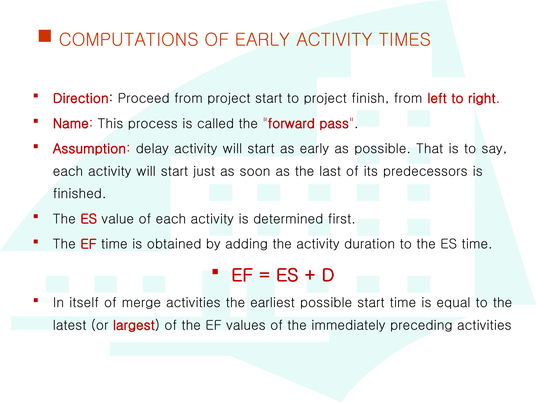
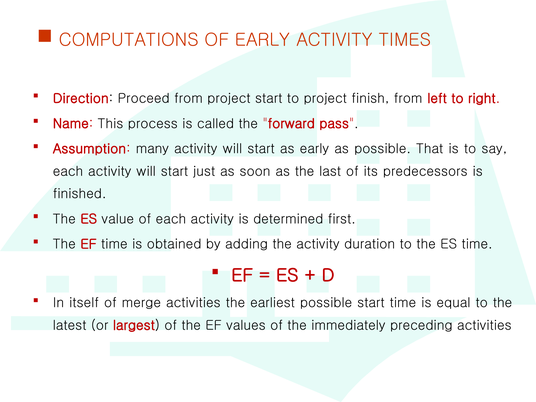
delay: delay -> many
